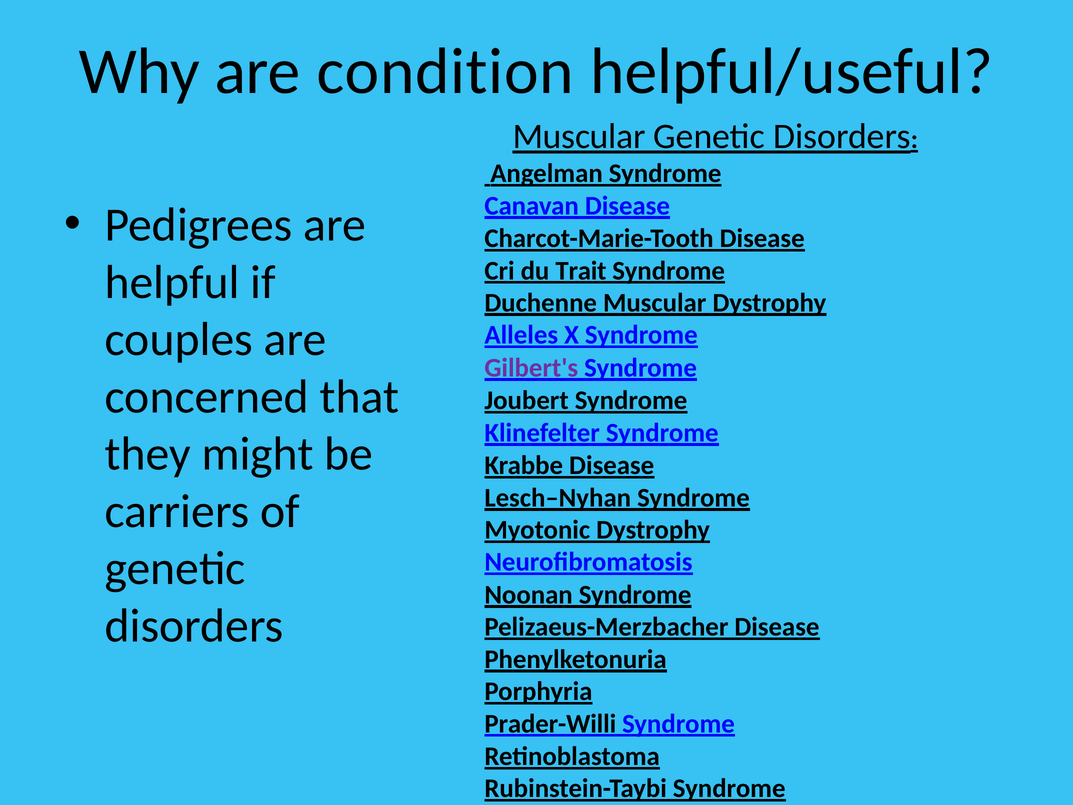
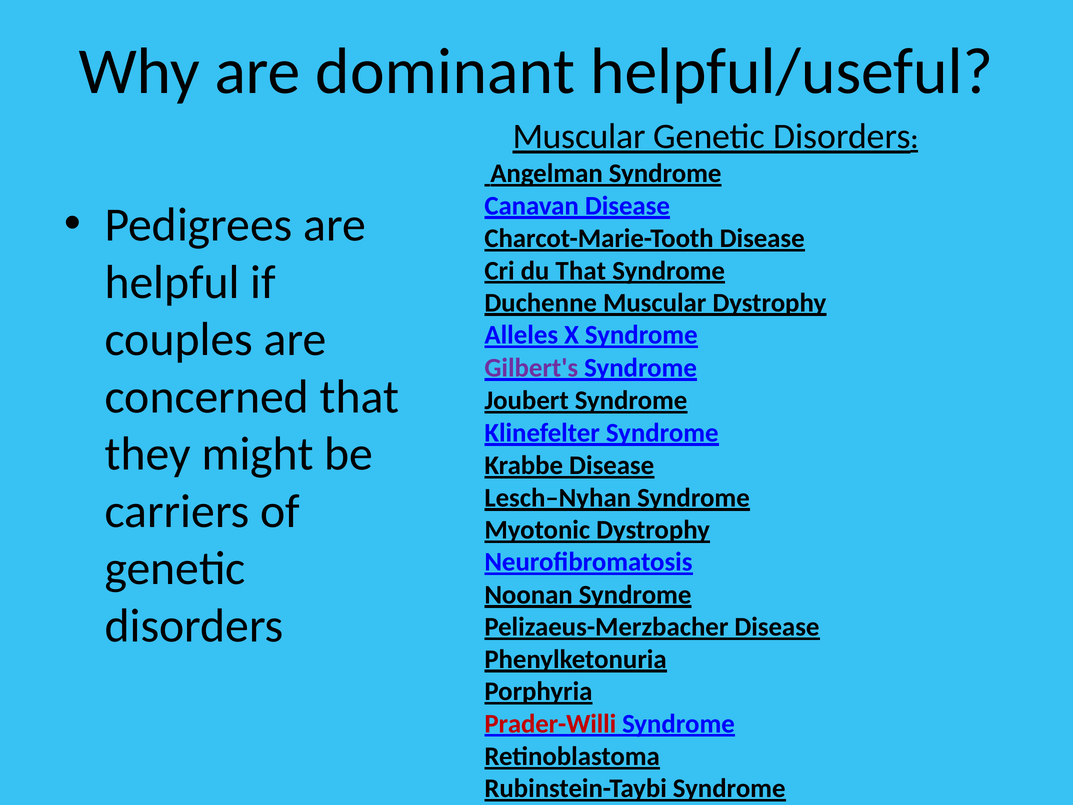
condition: condition -> dominant
du Trait: Trait -> That
Prader-Willi colour: black -> red
